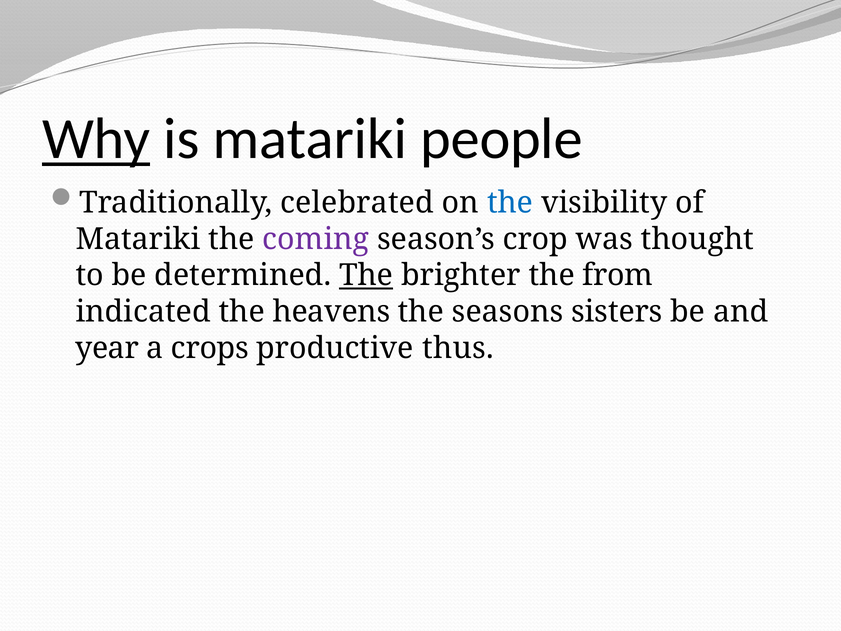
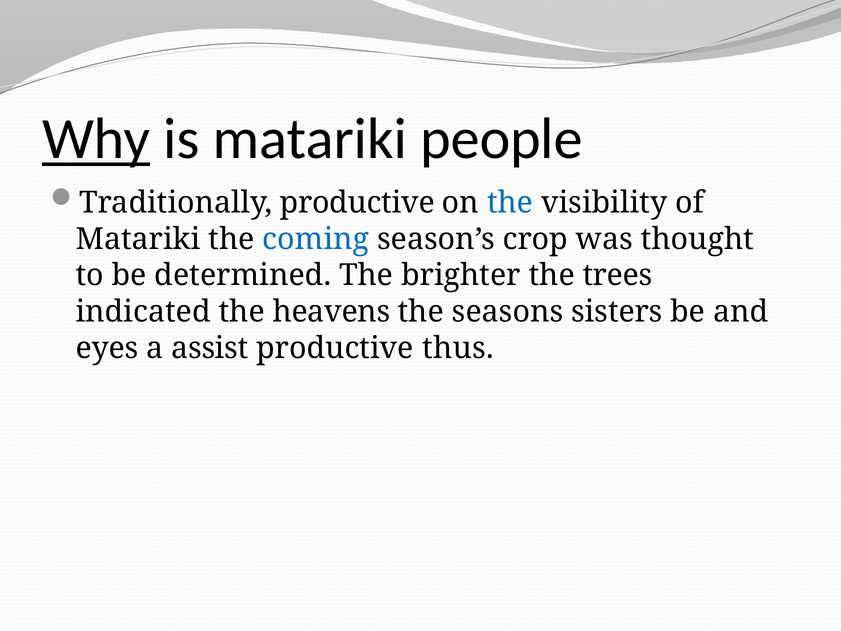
Traditionally celebrated: celebrated -> productive
coming colour: purple -> blue
The at (366, 275) underline: present -> none
from: from -> trees
year: year -> eyes
crops: crops -> assist
